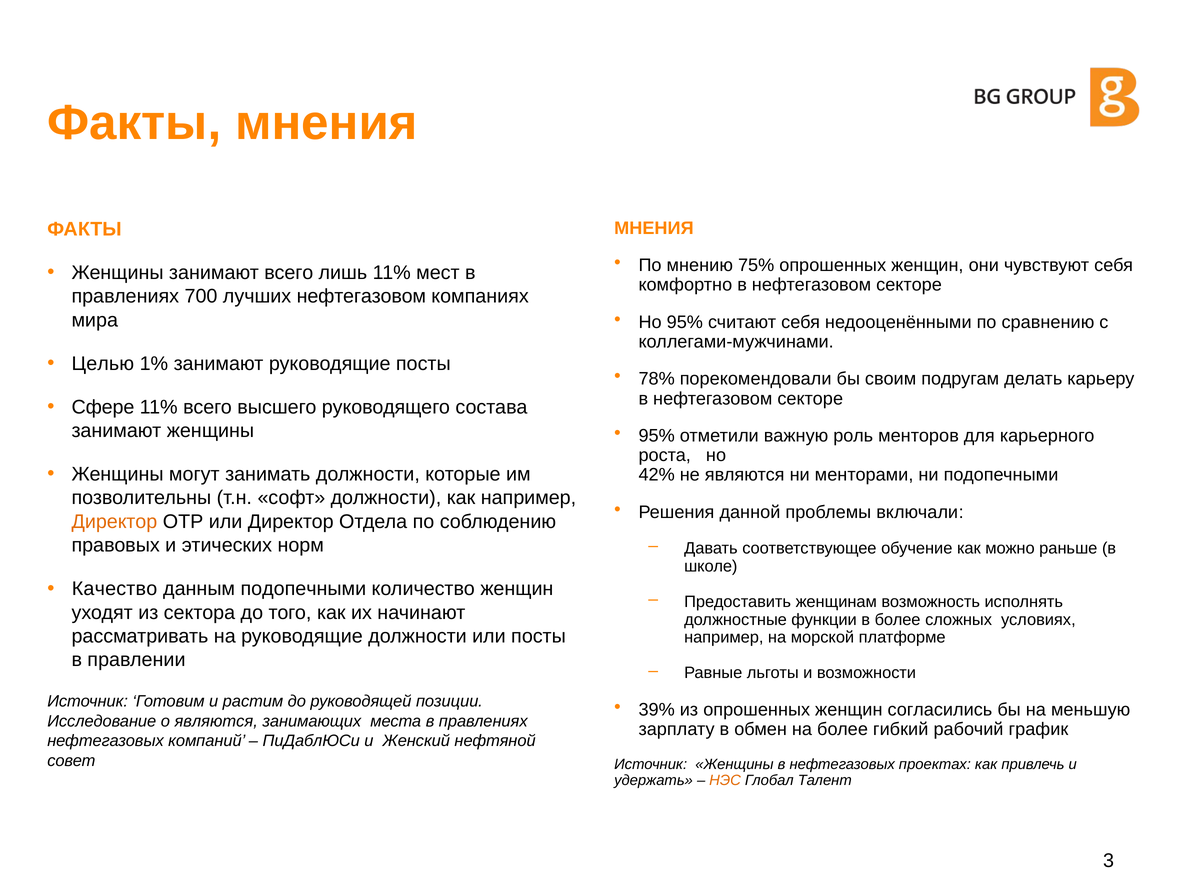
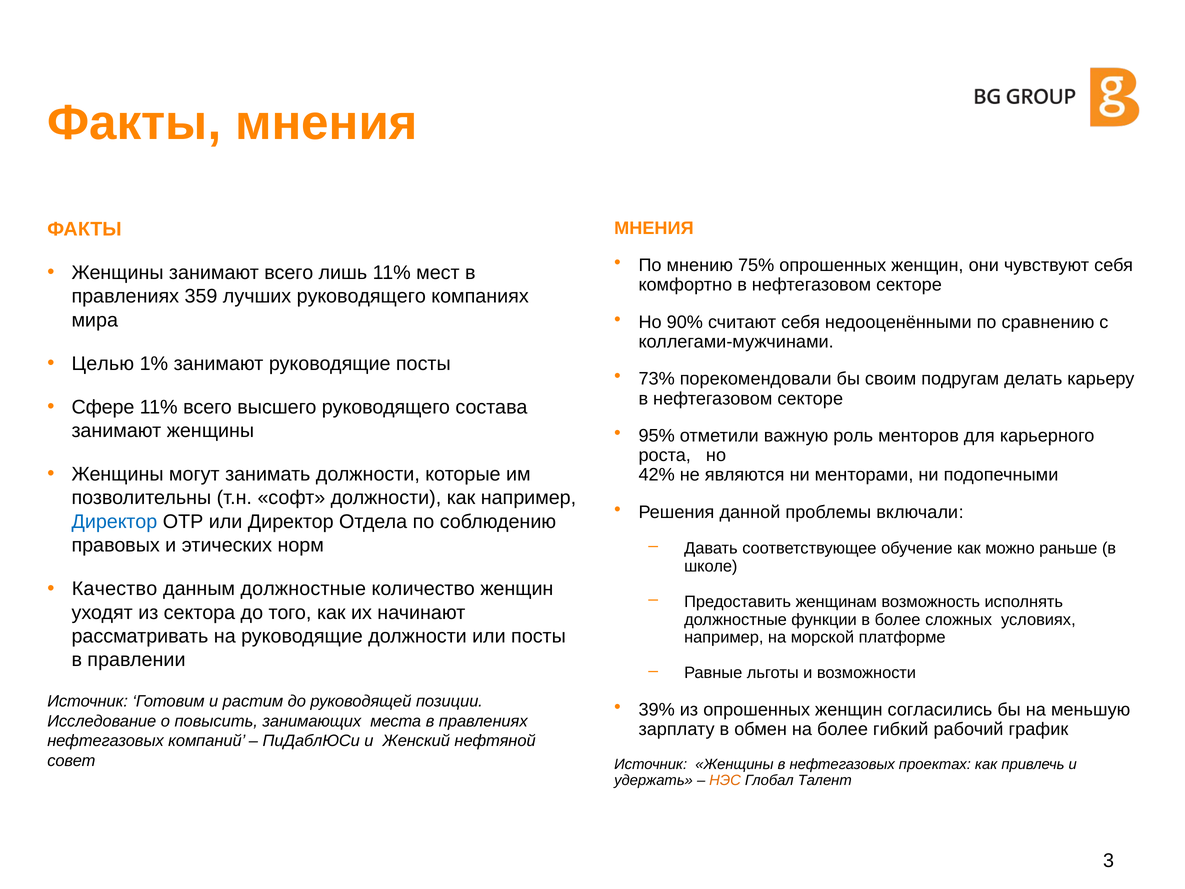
700: 700 -> 359
лучших нефтегазовом: нефтегазовом -> руководящего
Но 95%: 95% -> 90%
78%: 78% -> 73%
Директор at (114, 522) colour: orange -> blue
данным подопечными: подопечными -> должностные
о являются: являются -> повысить
